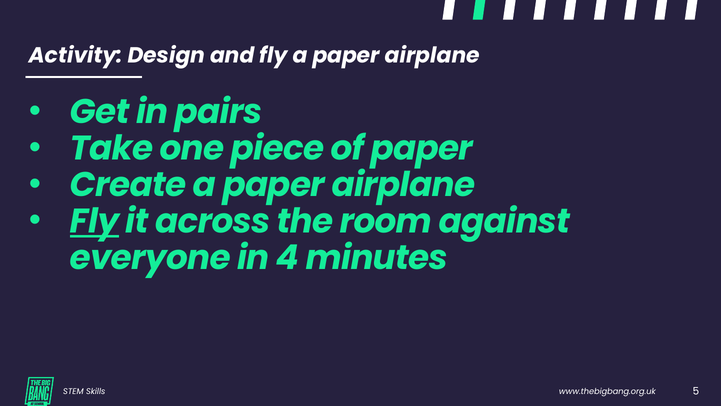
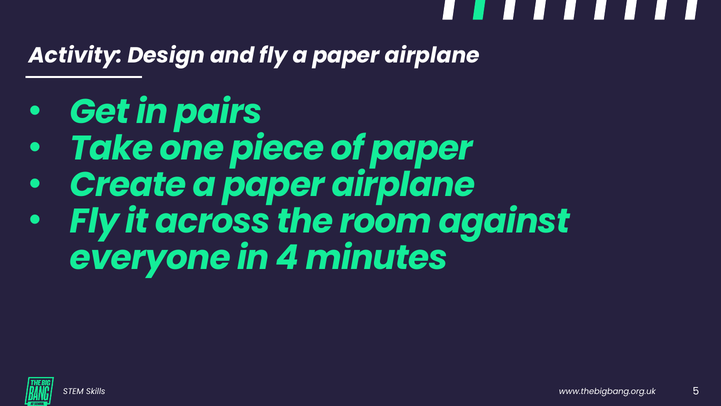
Fly at (95, 221) underline: present -> none
